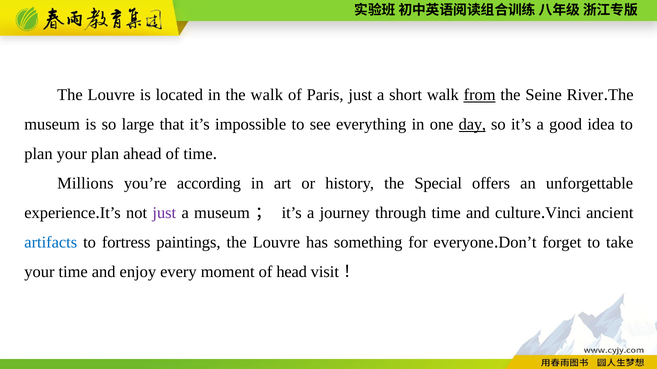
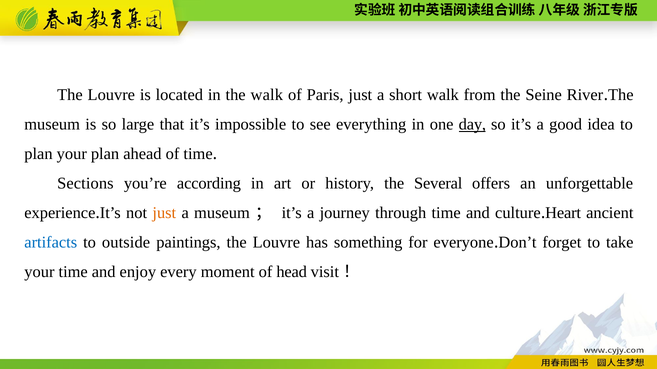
from underline: present -> none
Millions: Millions -> Sections
Special: Special -> Several
just at (164, 213) colour: purple -> orange
Vinci: Vinci -> Heart
fortress: fortress -> outside
